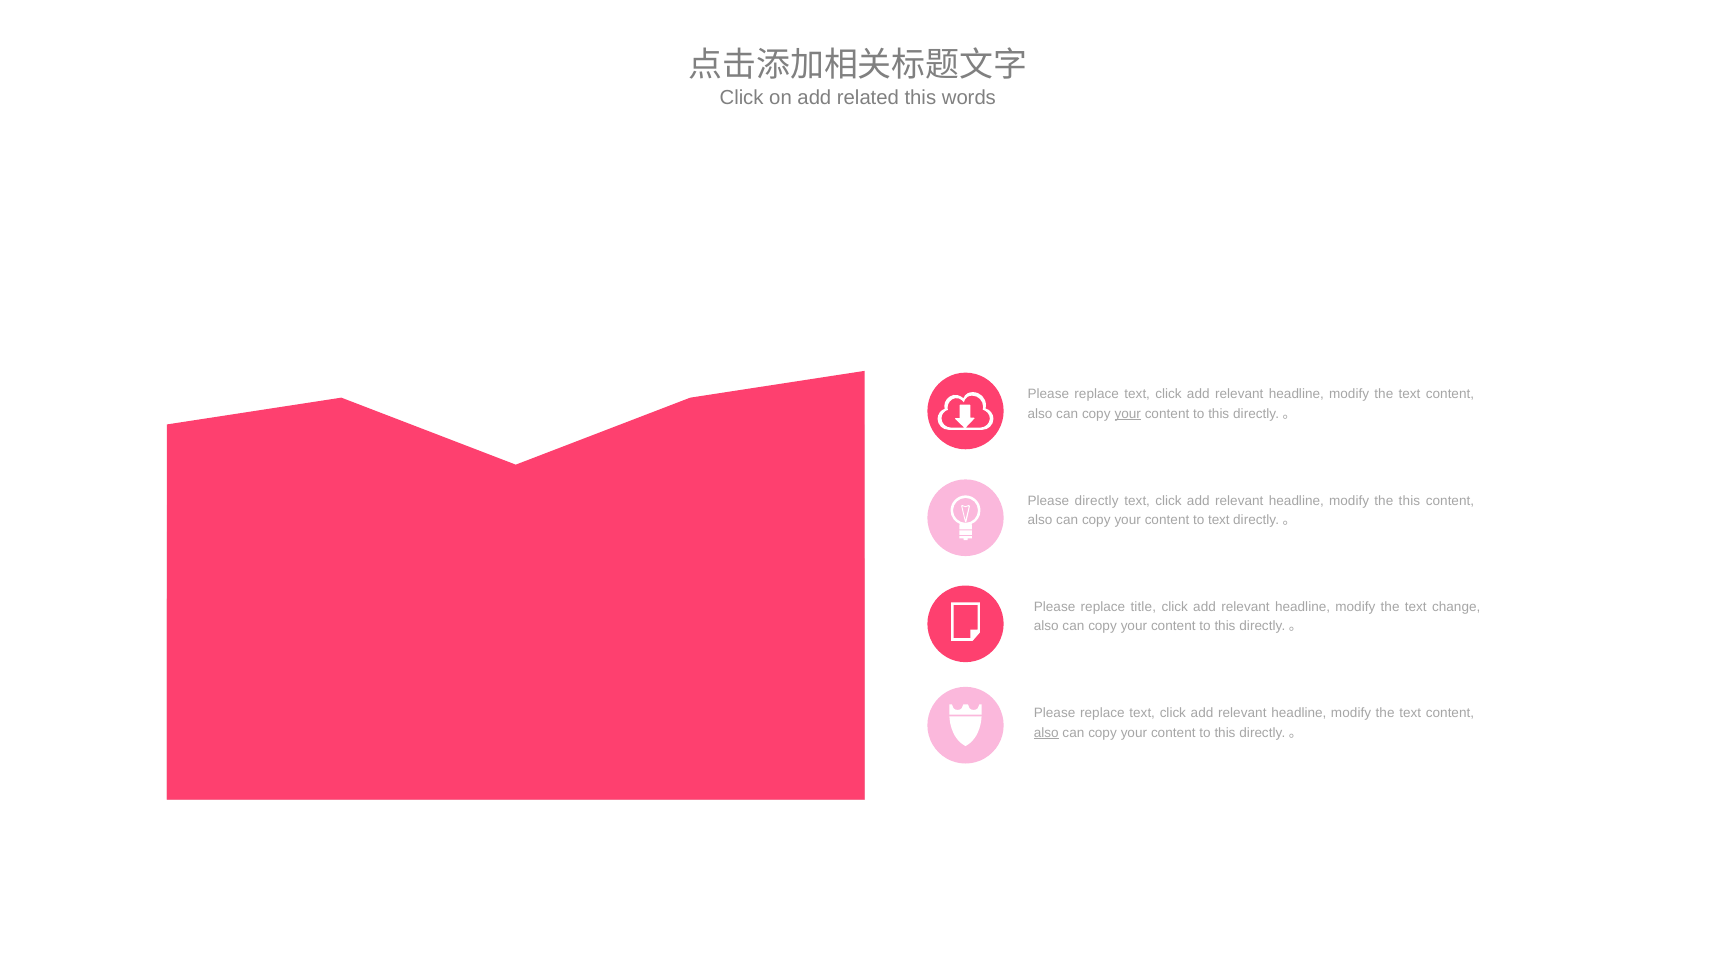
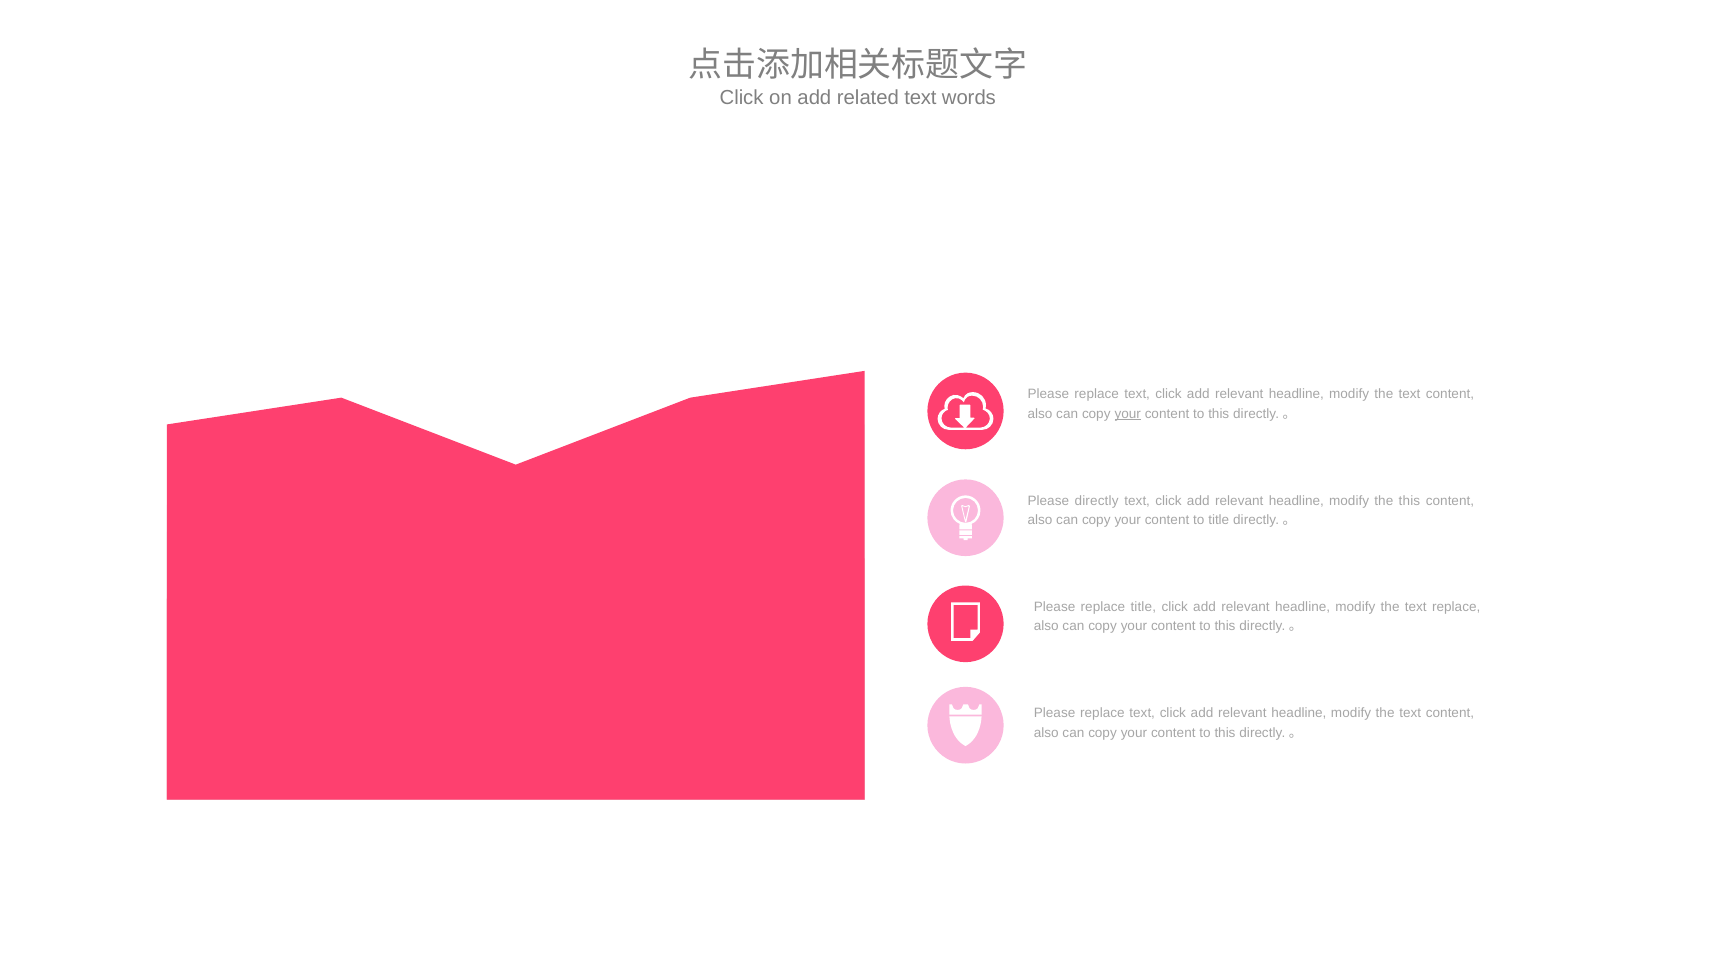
related this: this -> text
to text: text -> title
text change: change -> replace
also at (1046, 733) underline: present -> none
